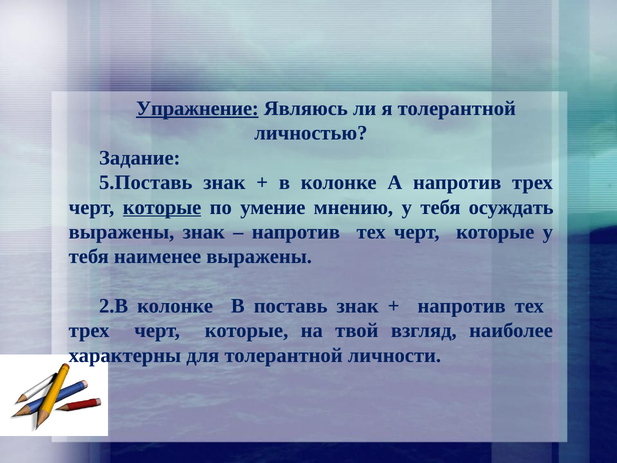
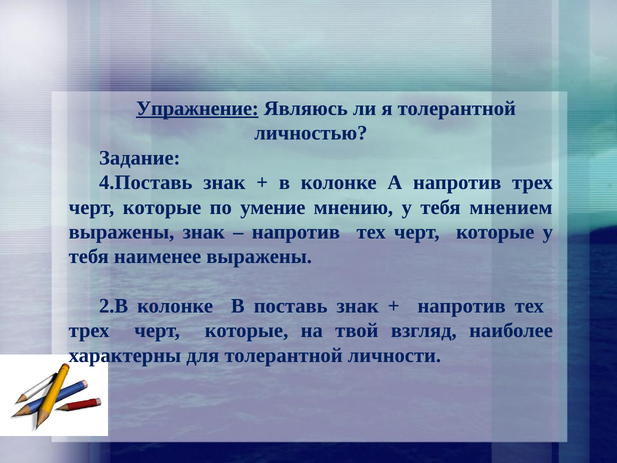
5.Поставь: 5.Поставь -> 4.Поставь
которые at (162, 207) underline: present -> none
осуждать: осуждать -> мнением
